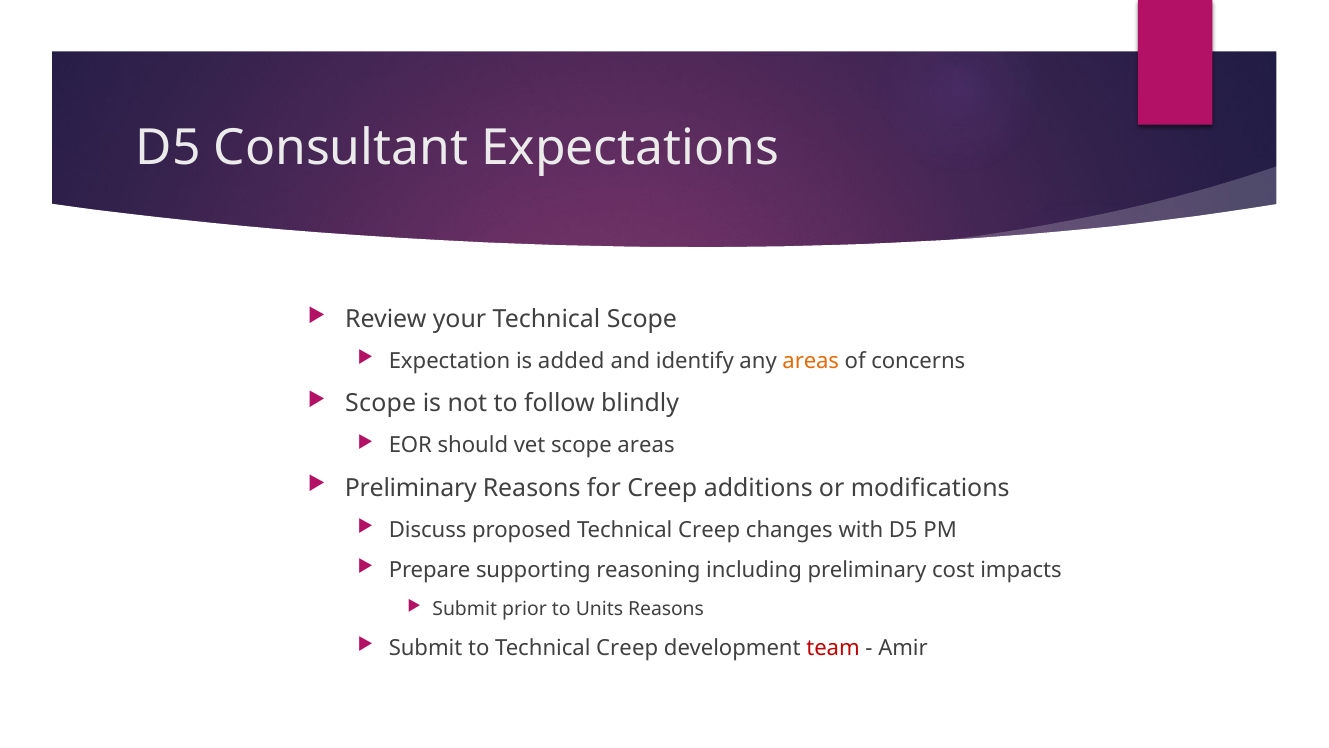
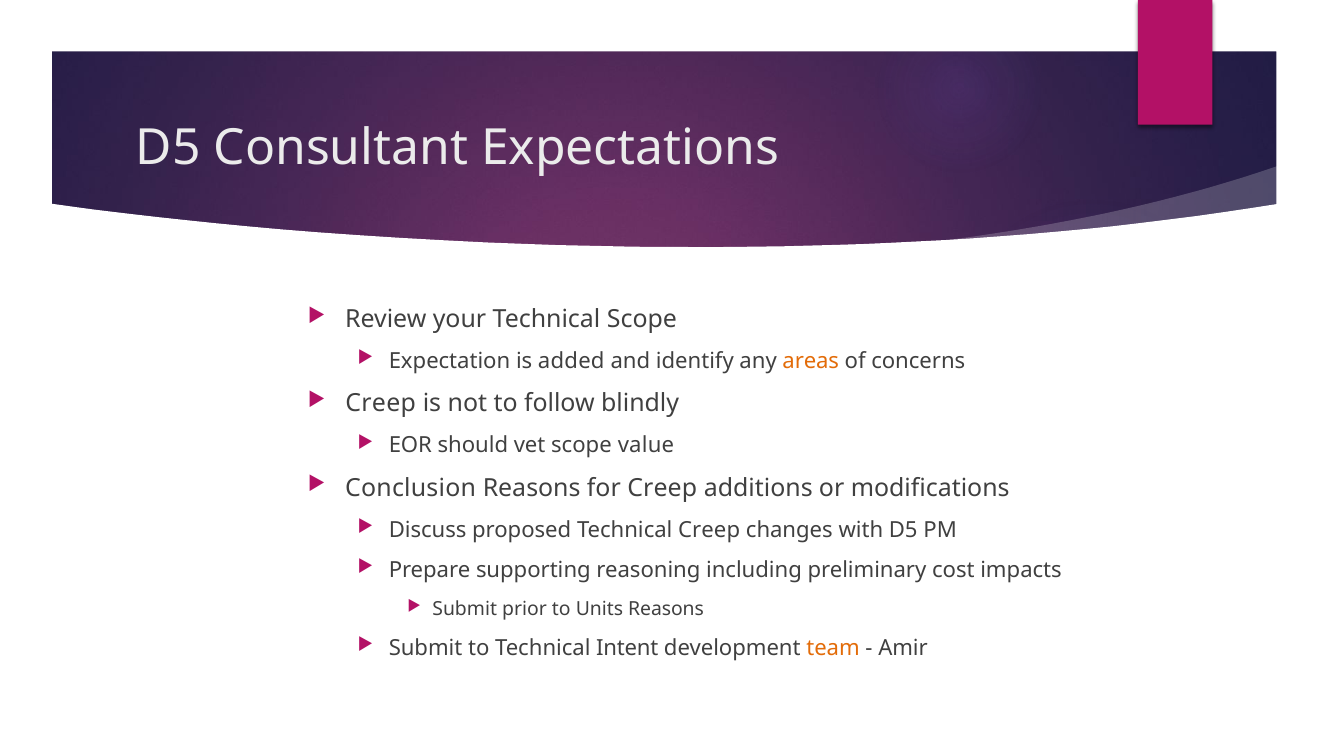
Scope at (381, 403): Scope -> Creep
scope areas: areas -> value
Preliminary at (411, 488): Preliminary -> Conclusion
to Technical Creep: Creep -> Intent
team colour: red -> orange
